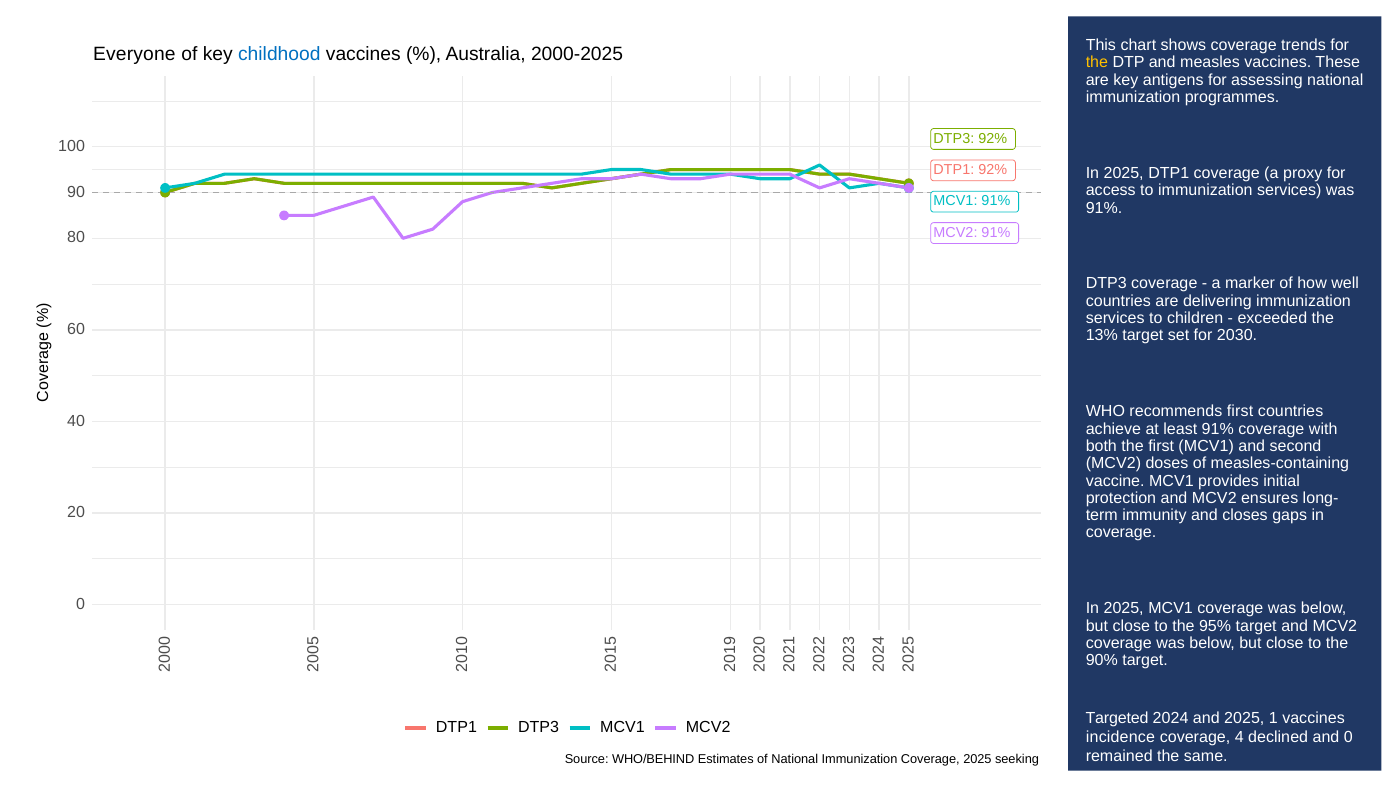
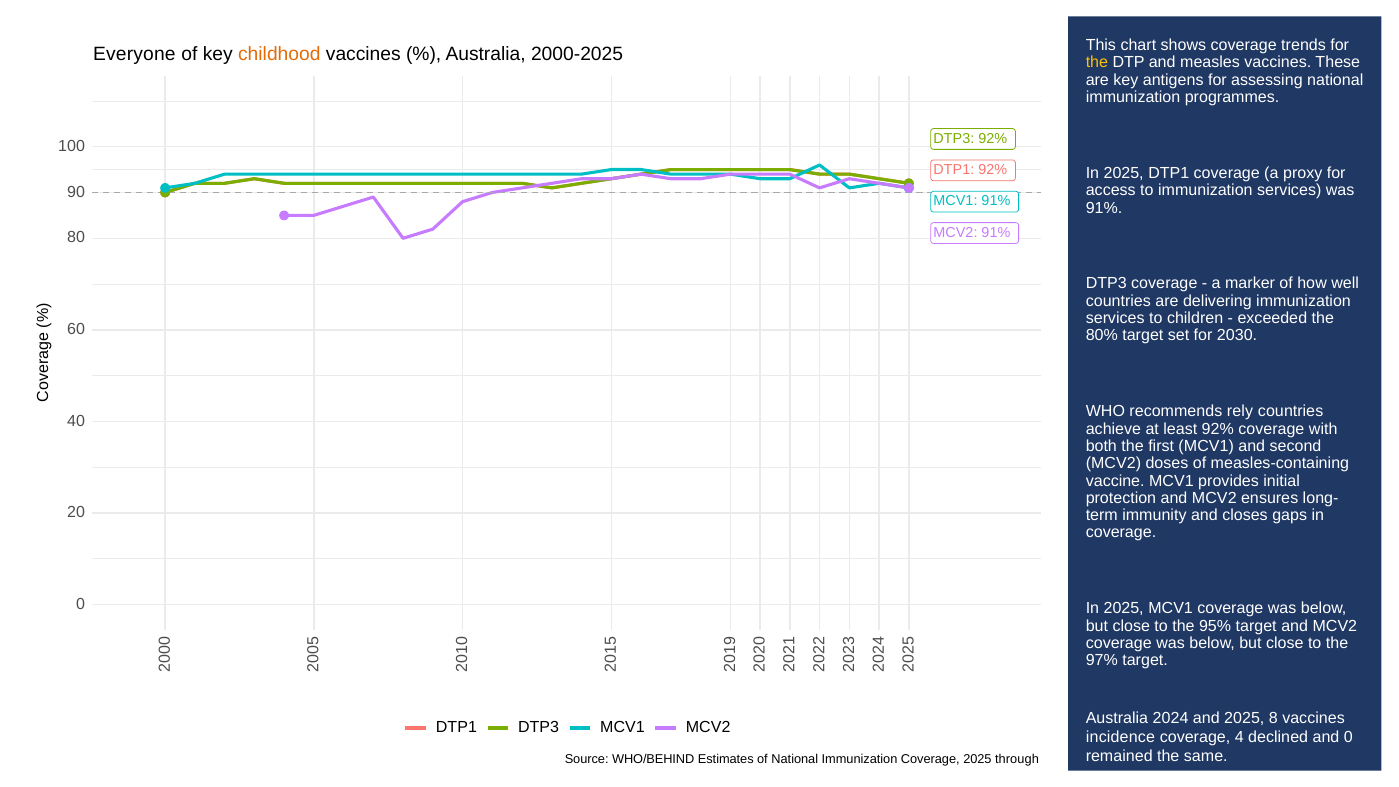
childhood colour: blue -> orange
13%: 13% -> 80%
recommends first: first -> rely
least 91%: 91% -> 92%
90%: 90% -> 97%
Targeted at (1117, 718): Targeted -> Australia
2025 1: 1 -> 8
seeking: seeking -> through
